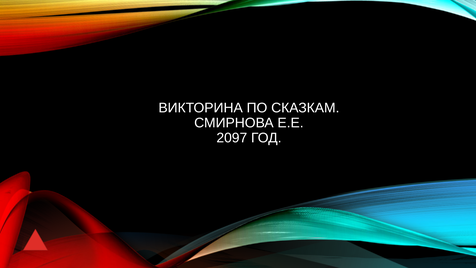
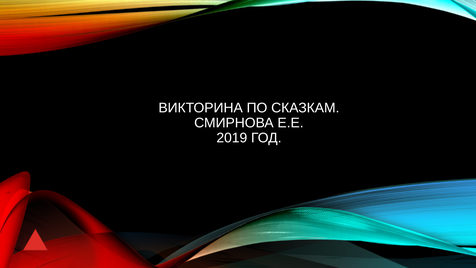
2097: 2097 -> 2019
